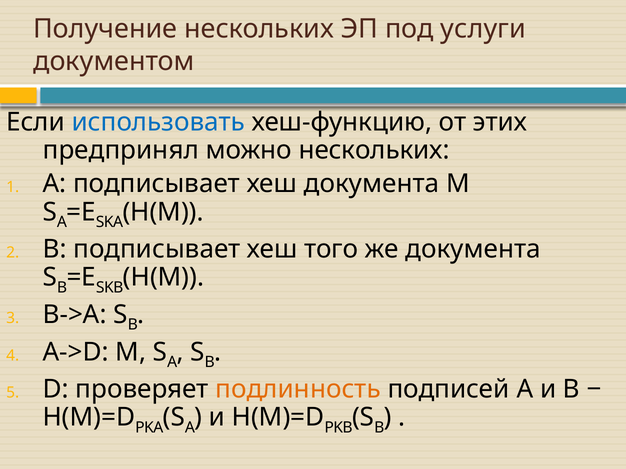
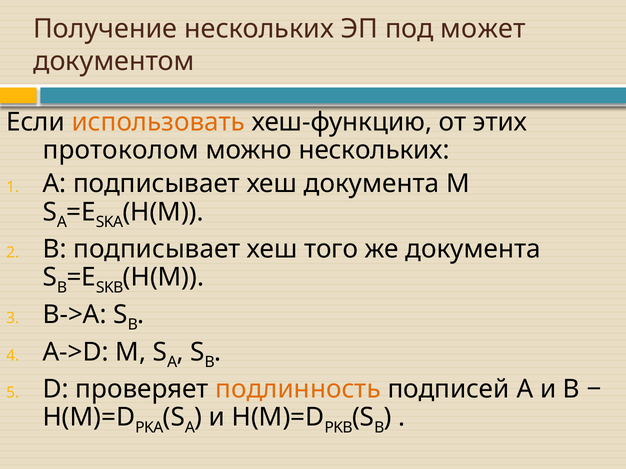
услуги: услуги -> может
использовать colour: blue -> orange
предпринял: предпринял -> протоколом
